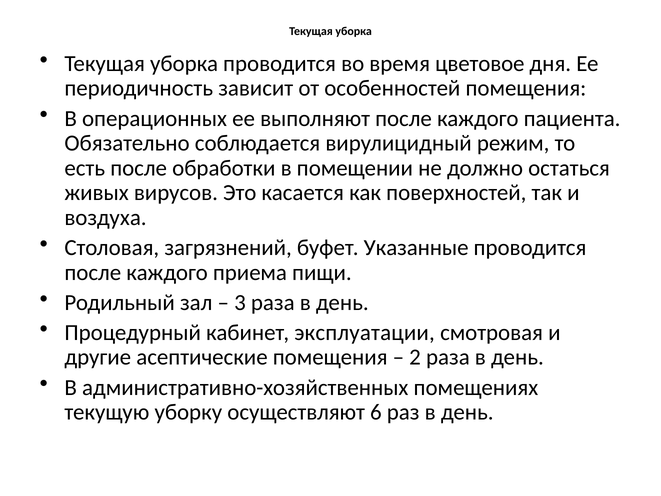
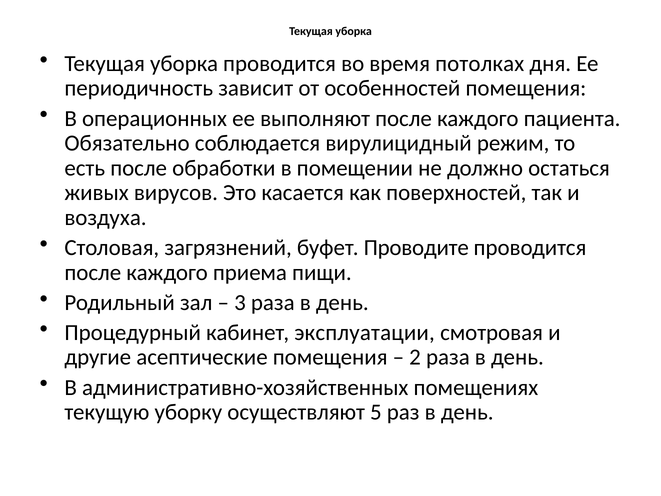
цветовое: цветовое -> потолках
Указанные: Указанные -> Проводите
6: 6 -> 5
